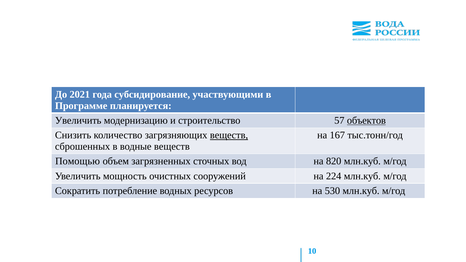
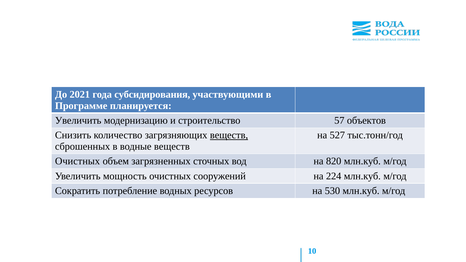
субсидирование: субсидирование -> субсидирования
объектов underline: present -> none
167: 167 -> 527
Помощью at (78, 161): Помощью -> Очистных
